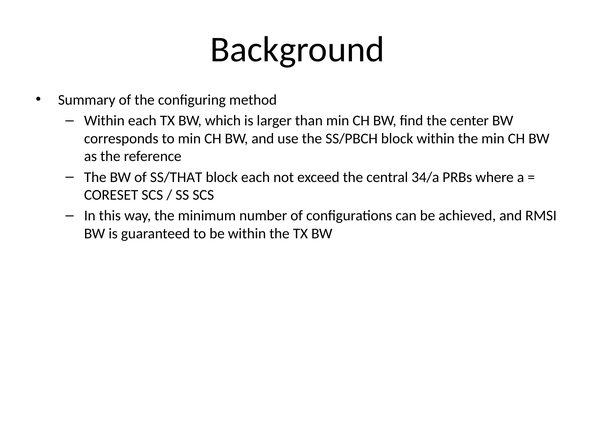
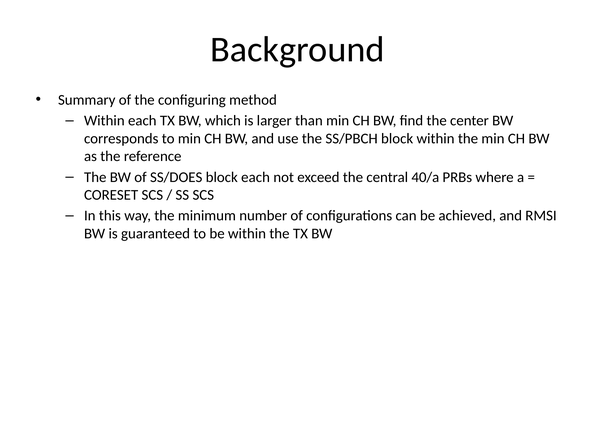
SS/THAT: SS/THAT -> SS/DOES
34/a: 34/a -> 40/a
